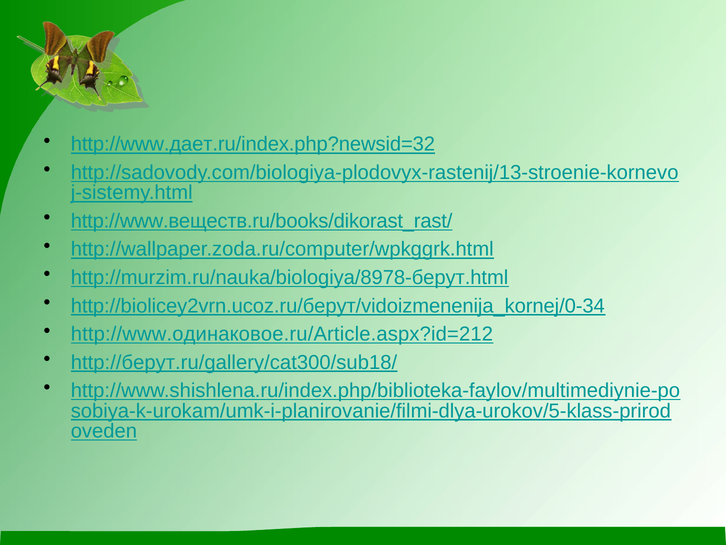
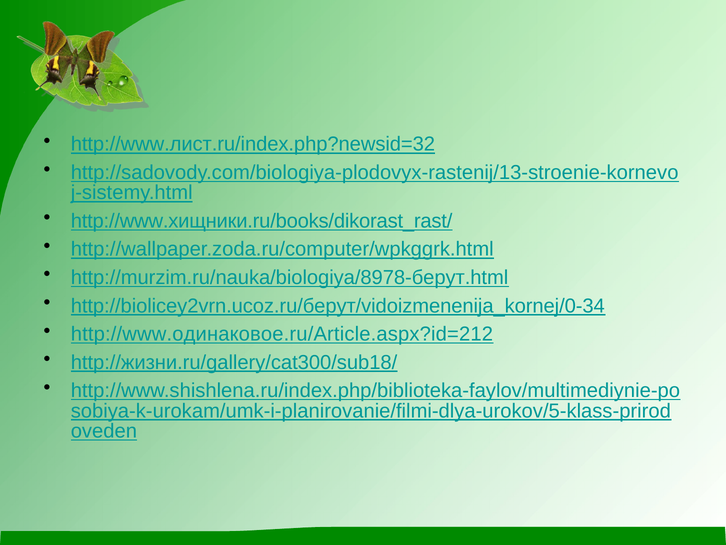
http://www.дает.ru/index.php?newsid=32: http://www.дает.ru/index.php?newsid=32 -> http://www.лист.ru/index.php?newsid=32
http://www.веществ.ru/books/dikorast_rast/: http://www.веществ.ru/books/dikorast_rast/ -> http://www.хищники.ru/books/dikorast_rast/
http://берут.ru/gallery/cat300/sub18/: http://берут.ru/gallery/cat300/sub18/ -> http://жизни.ru/gallery/cat300/sub18/
